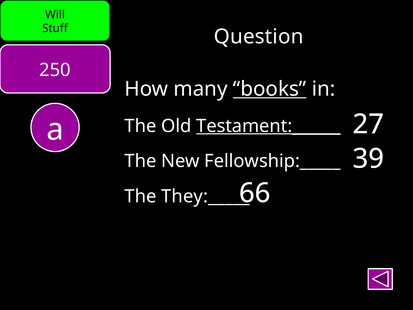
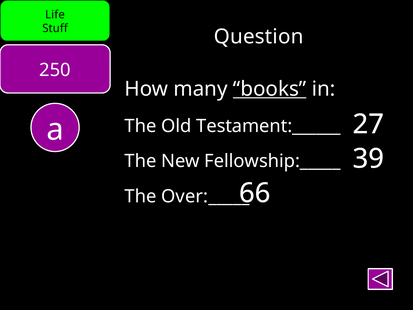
Will: Will -> Life
Testament:______ underline: present -> none
They:_____: They:_____ -> Over:_____
